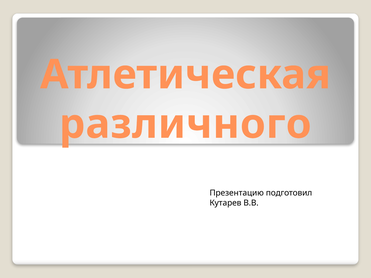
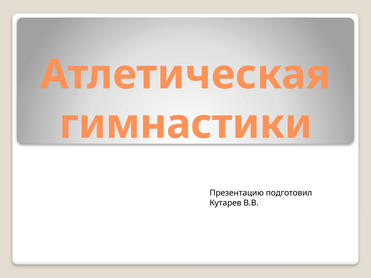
различного: различного -> гимнастики
